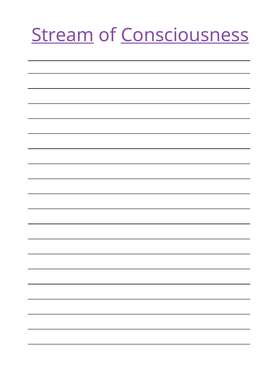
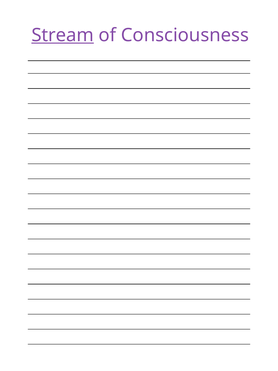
Consciousness underline: present -> none
